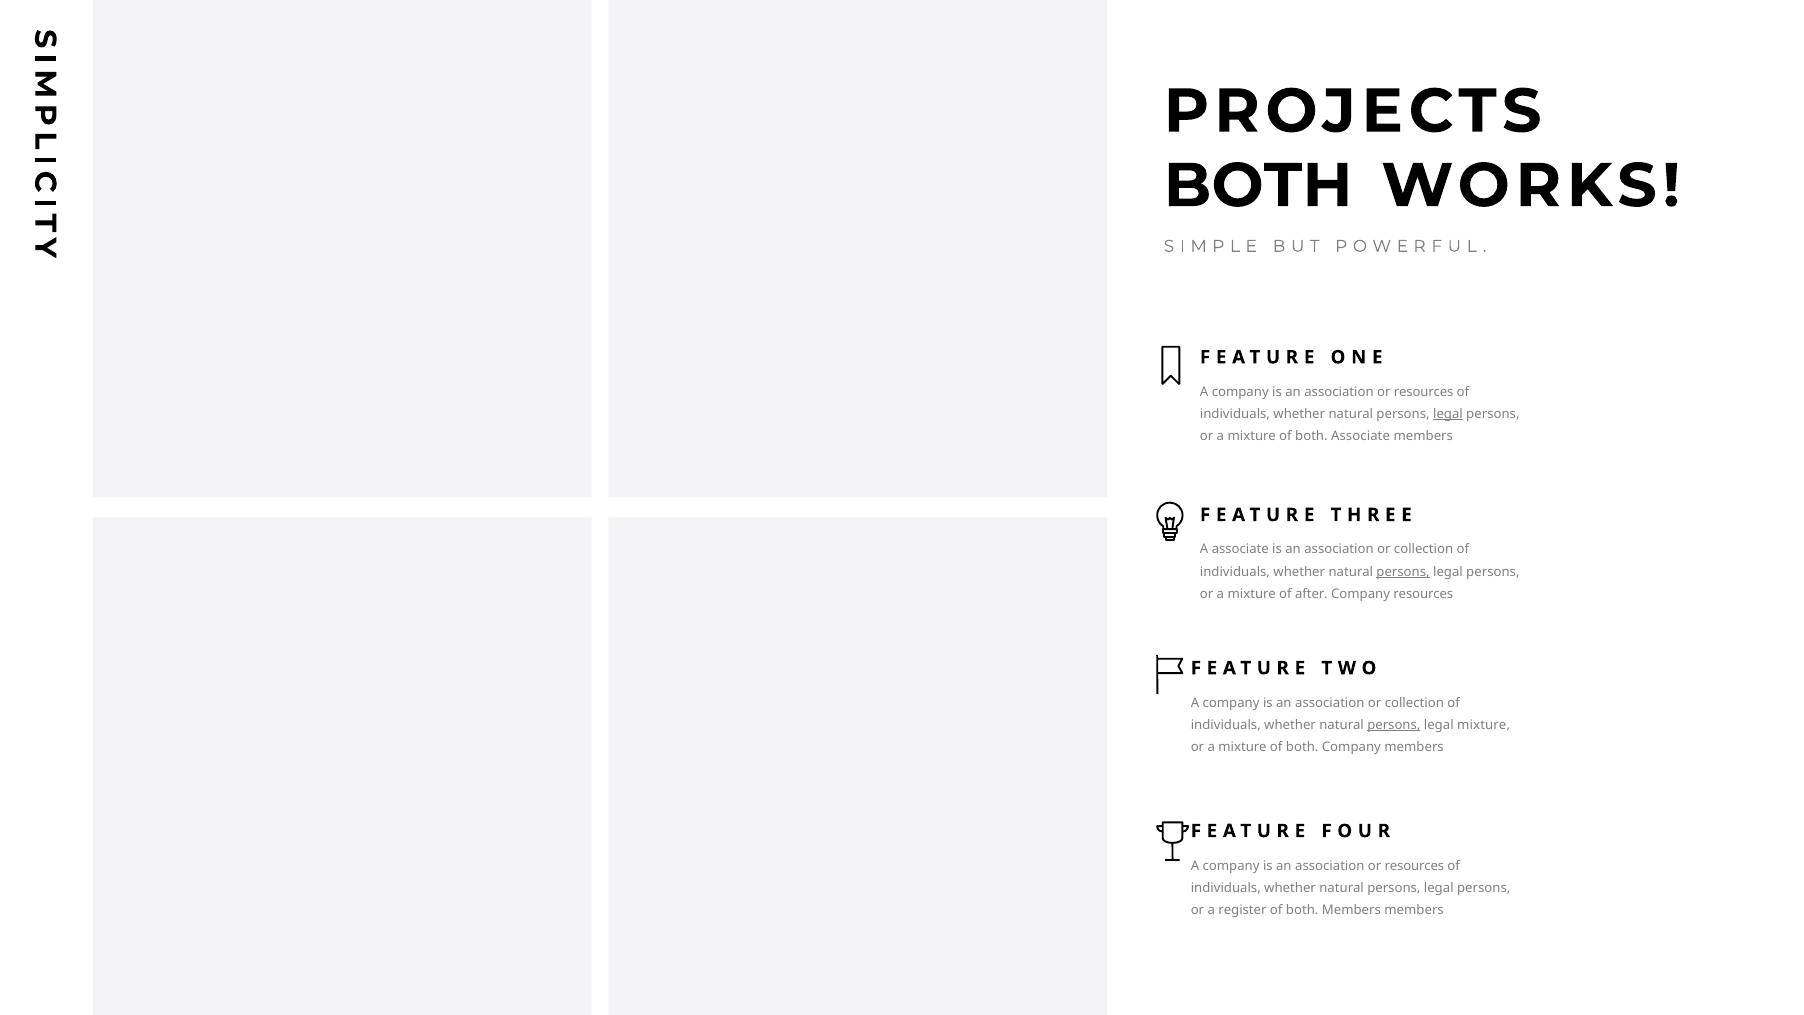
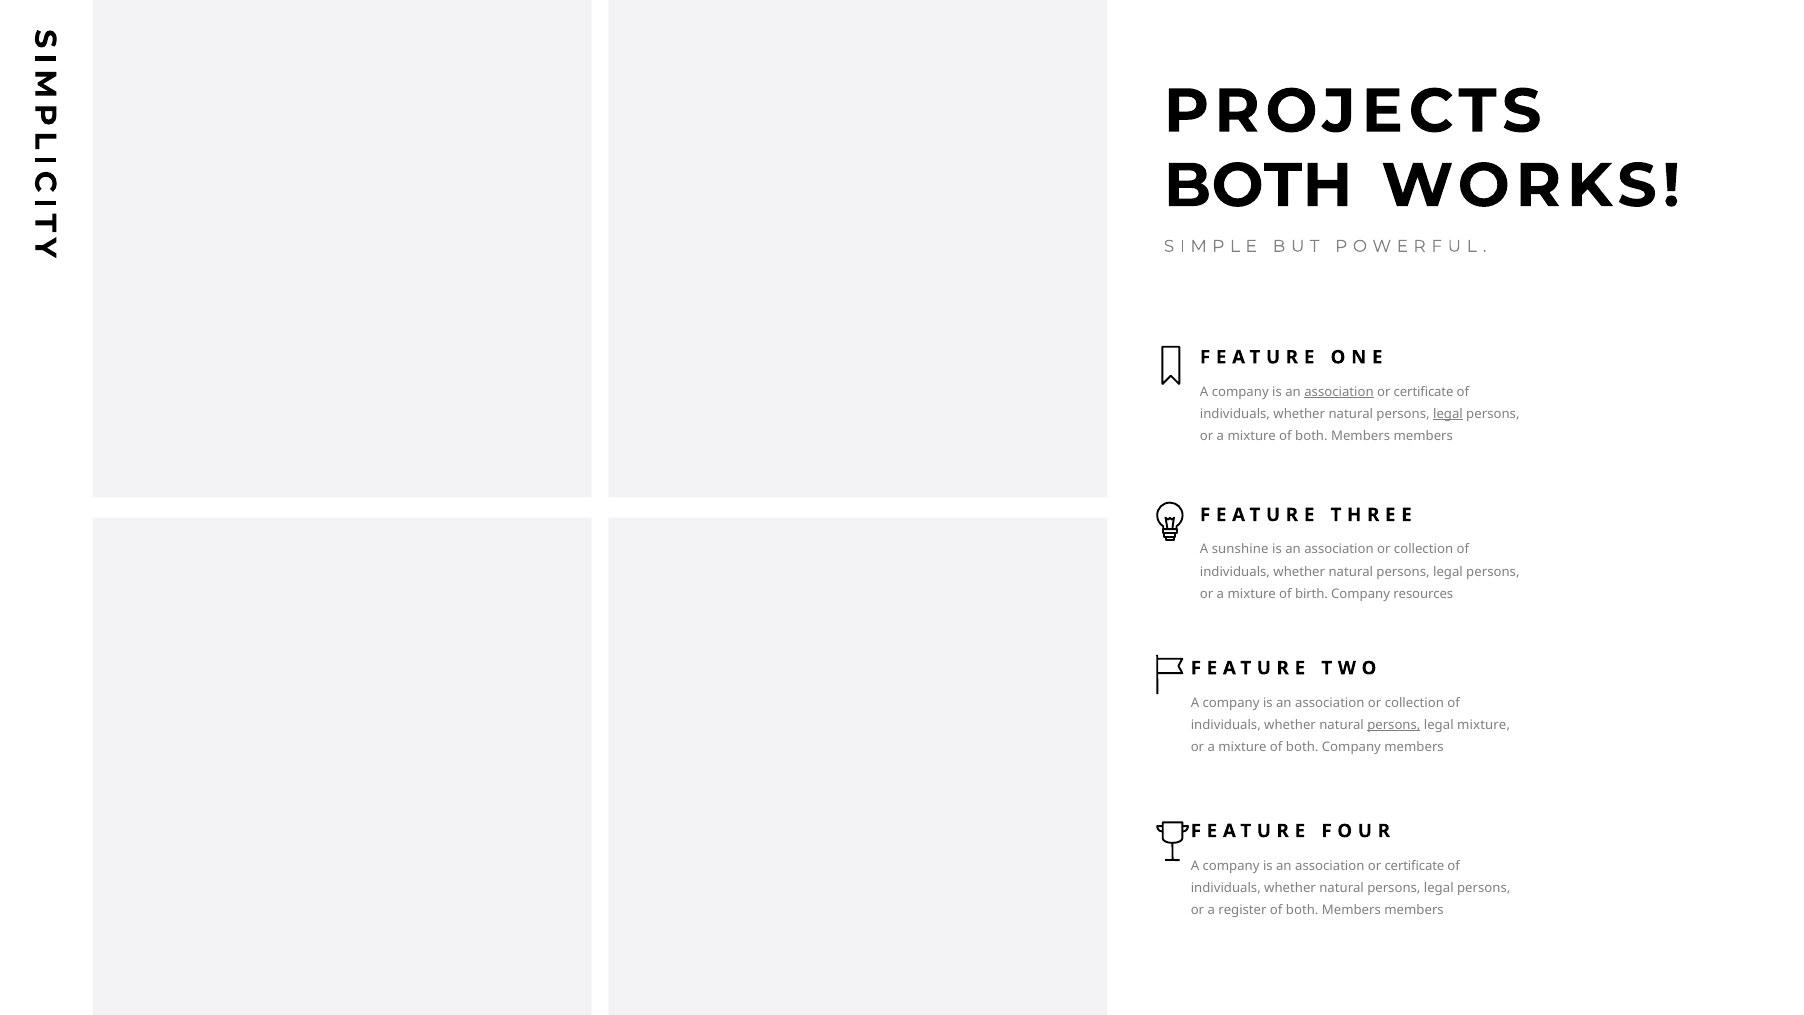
association at (1339, 392) underline: none -> present
resources at (1424, 392): resources -> certificate
mixture of both Associate: Associate -> Members
A associate: associate -> sunshine
persons at (1403, 572) underline: present -> none
after: after -> birth
resources at (1414, 866): resources -> certificate
